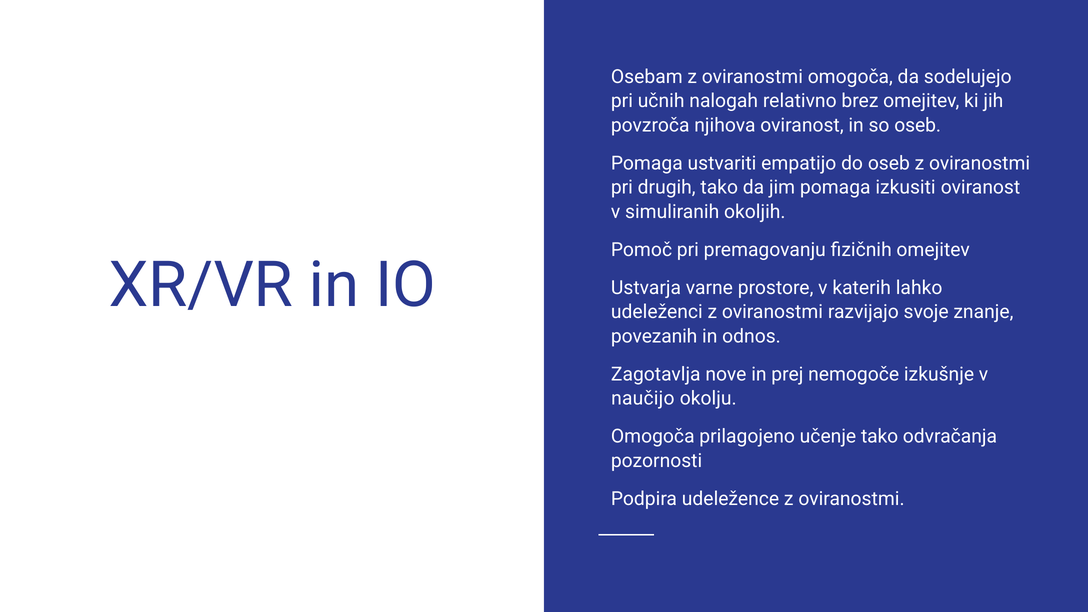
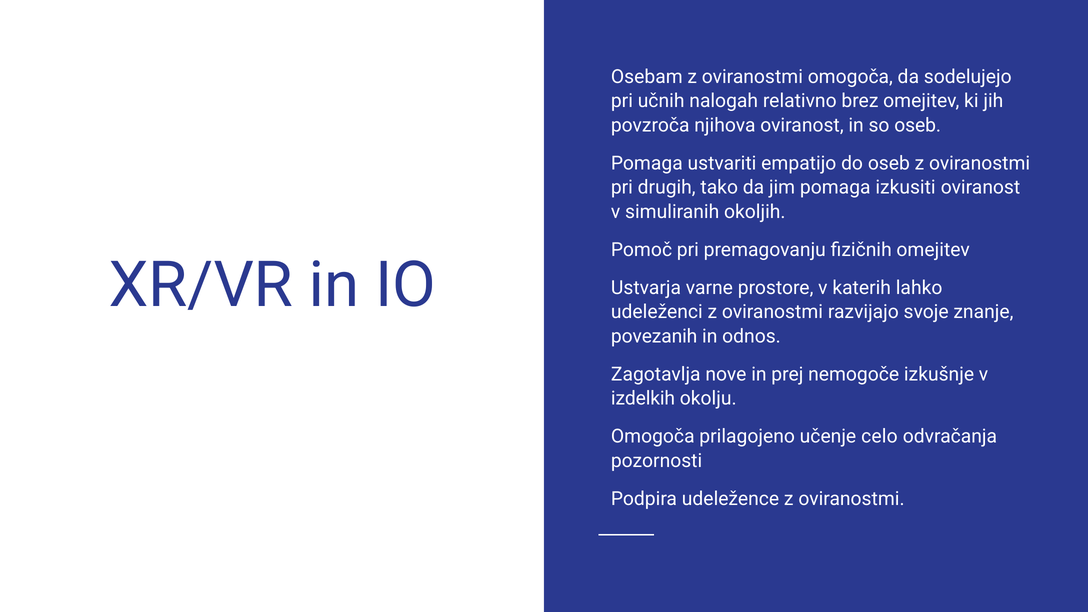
naučijo: naučijo -> izdelkih
učenje tako: tako -> celo
